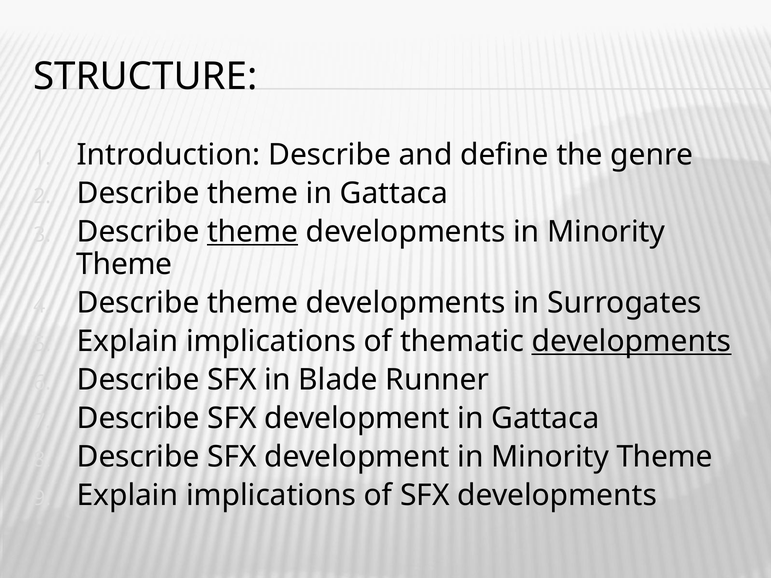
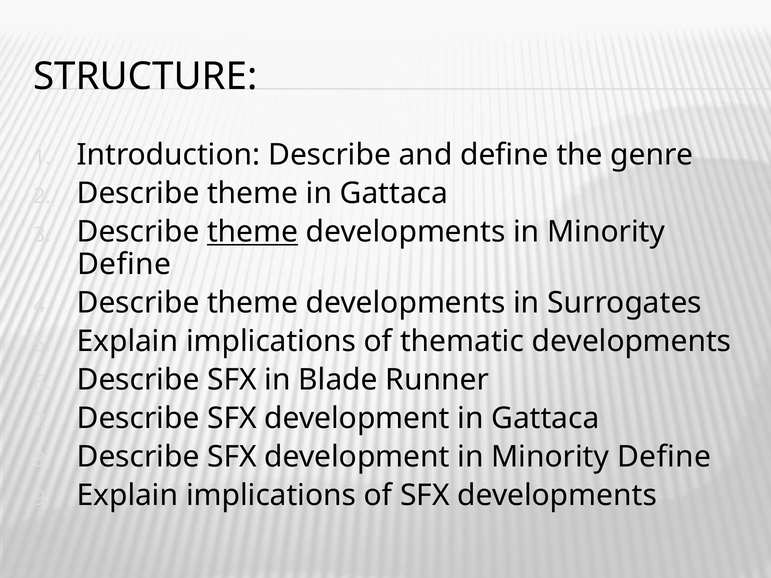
Theme at (124, 264): Theme -> Define
developments at (632, 342) underline: present -> none
development in Minority Theme: Theme -> Define
